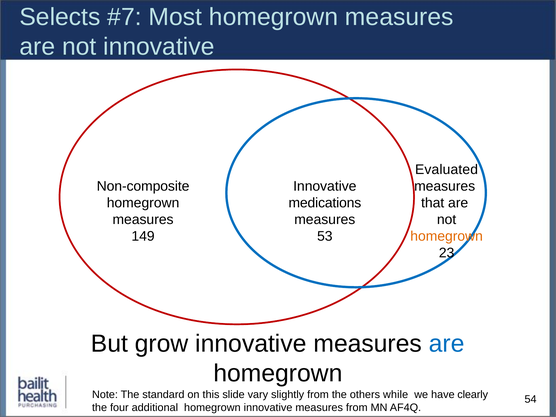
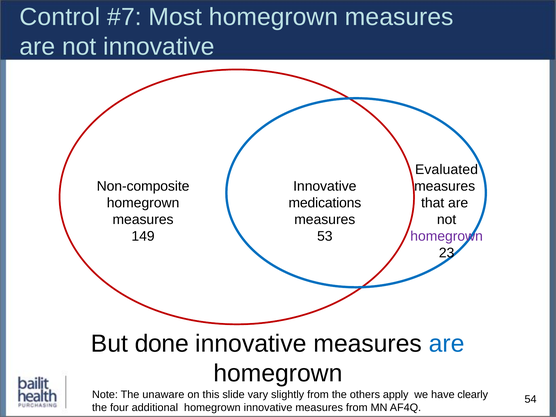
Selects: Selects -> Control
homegrown at (447, 236) colour: orange -> purple
grow: grow -> done
standard: standard -> unaware
while: while -> apply
